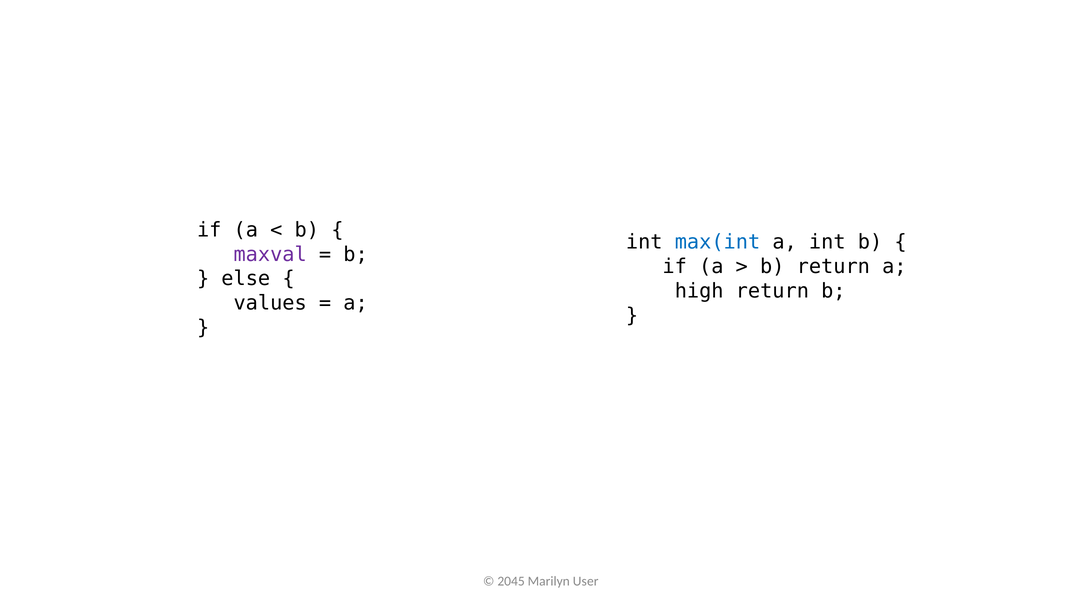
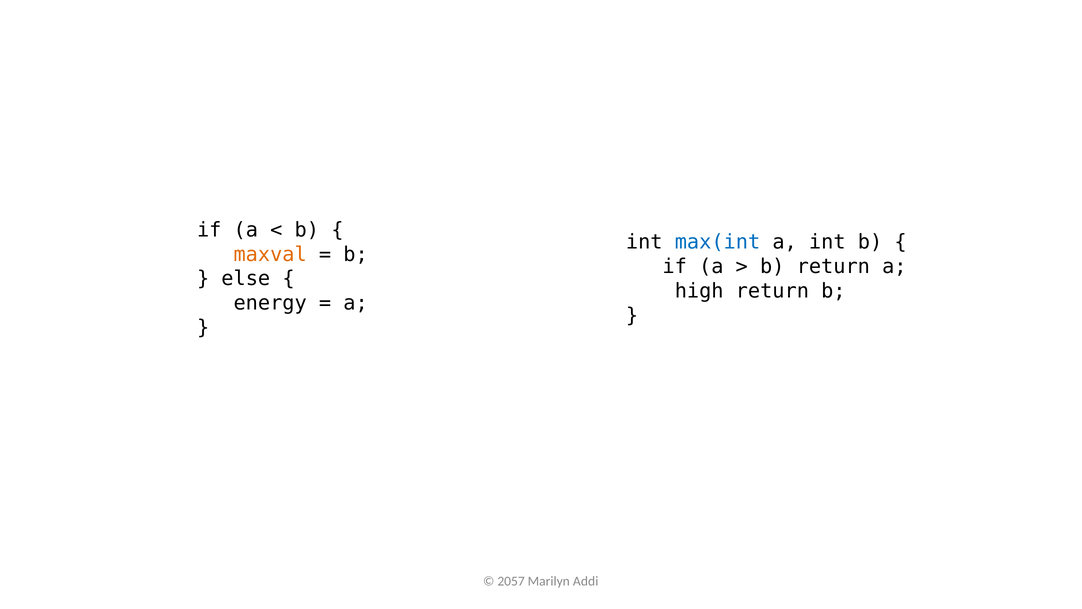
maxval colour: purple -> orange
values: values -> energy
2045: 2045 -> 2057
User: User -> Addi
